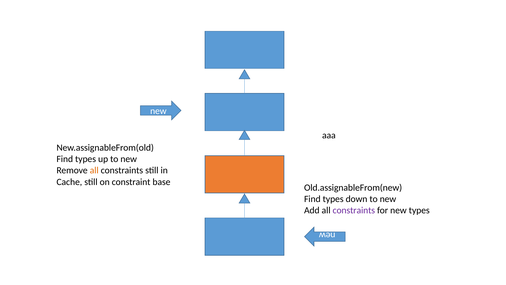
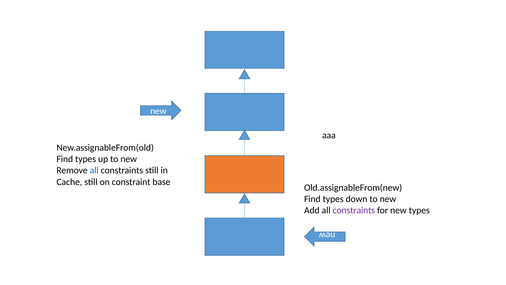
all at (94, 170) colour: orange -> blue
